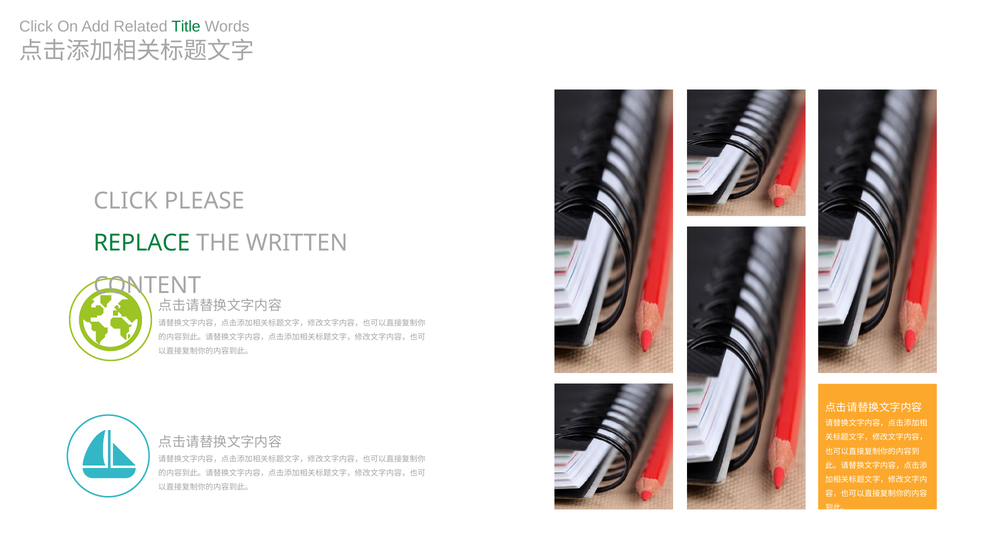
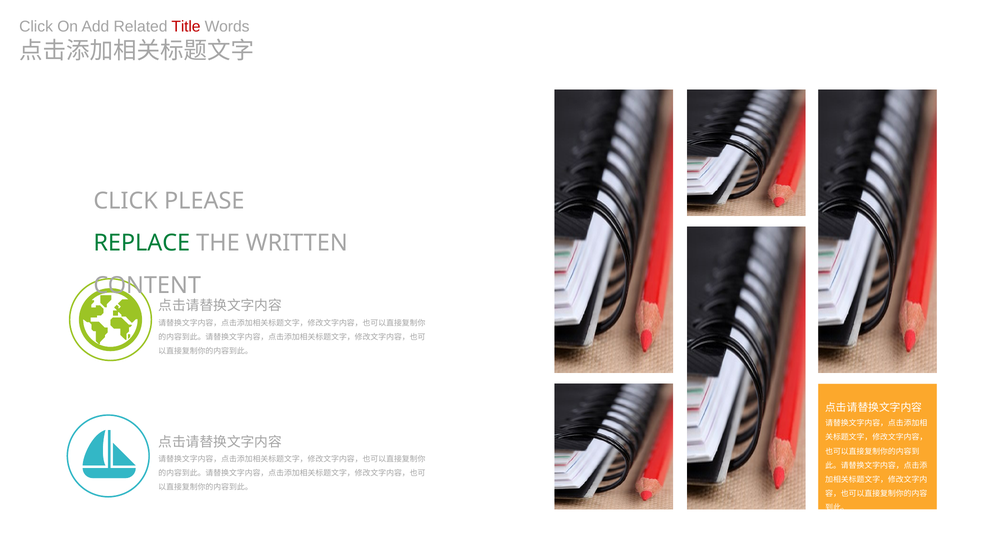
Title colour: green -> red
